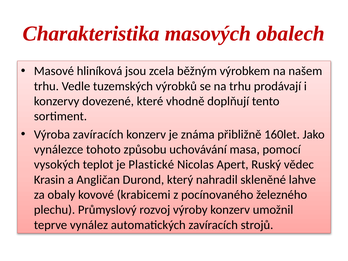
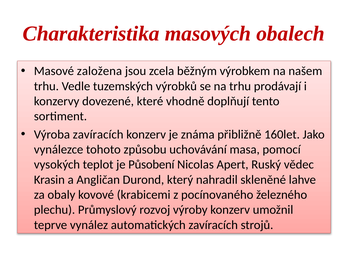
hliníková: hliníková -> založena
Plastické: Plastické -> Působení
